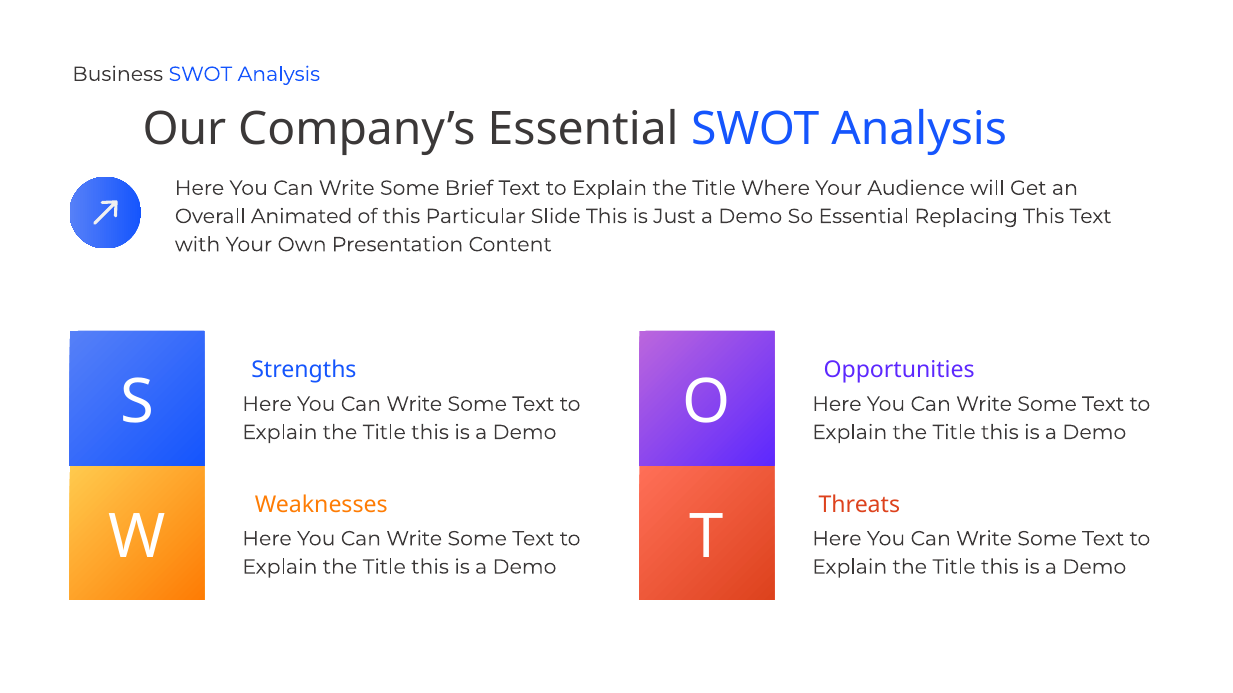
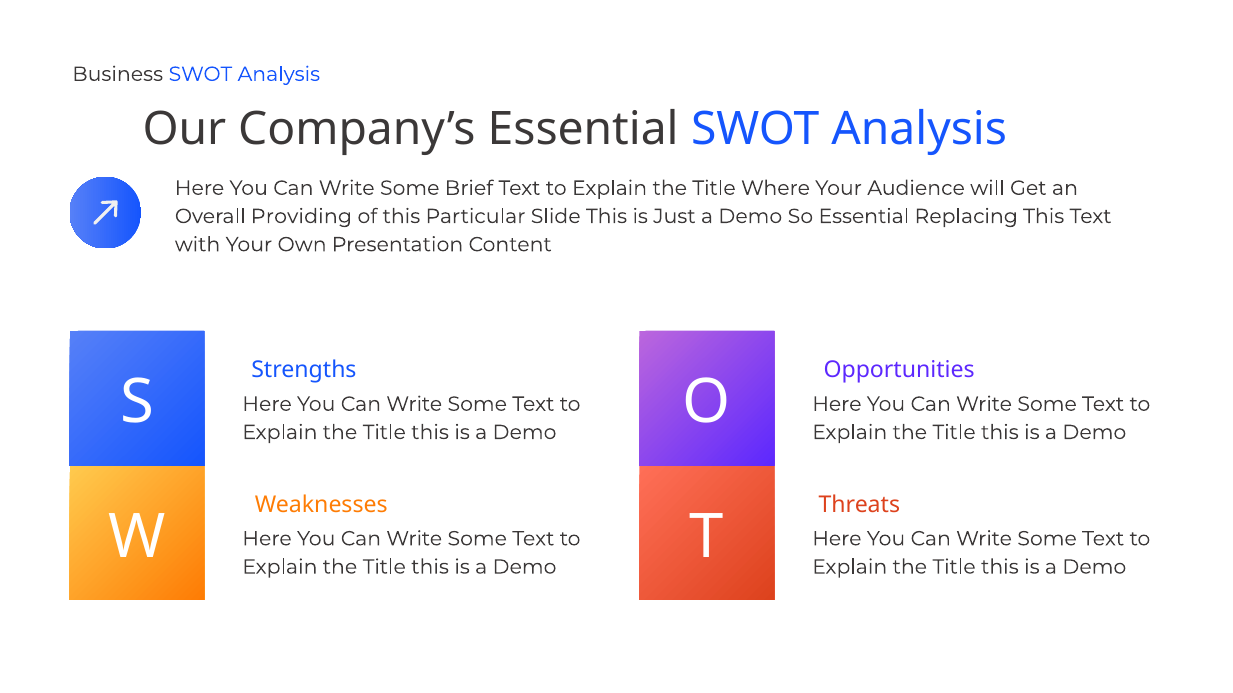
Animated: Animated -> Providing
